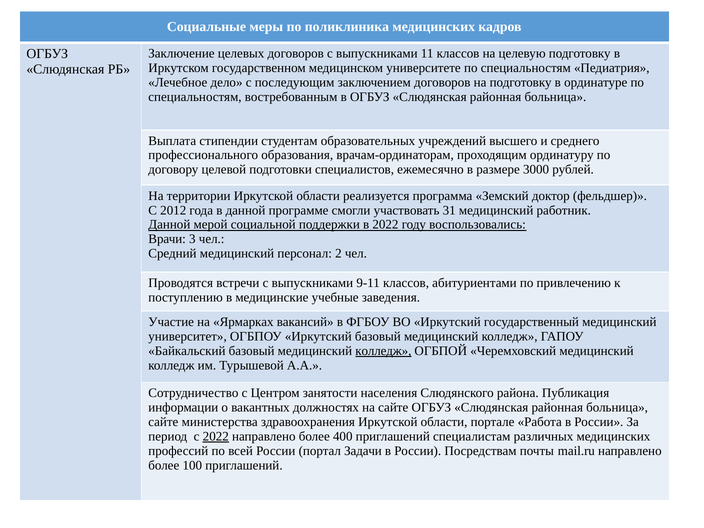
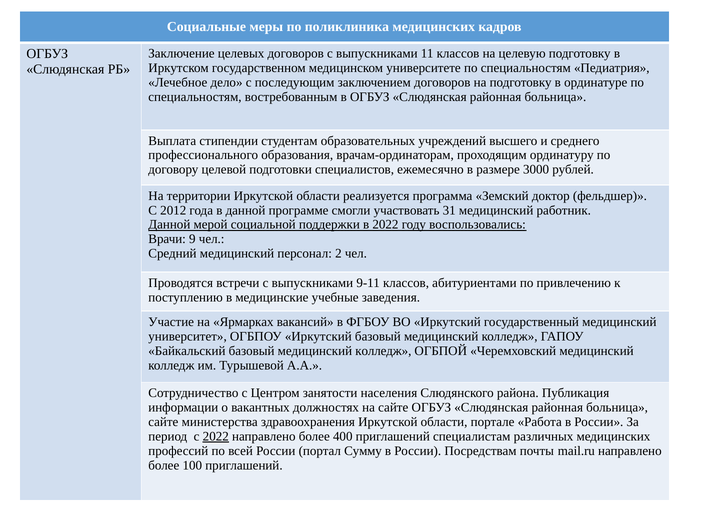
3: 3 -> 9
колледж at (383, 351) underline: present -> none
Задачи: Задачи -> Сумму
